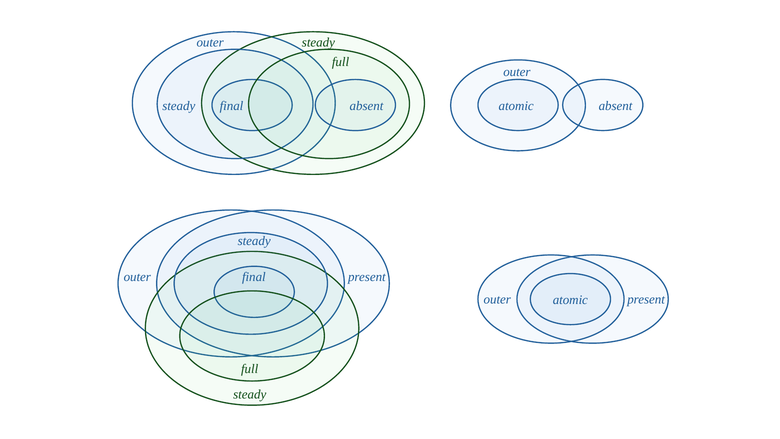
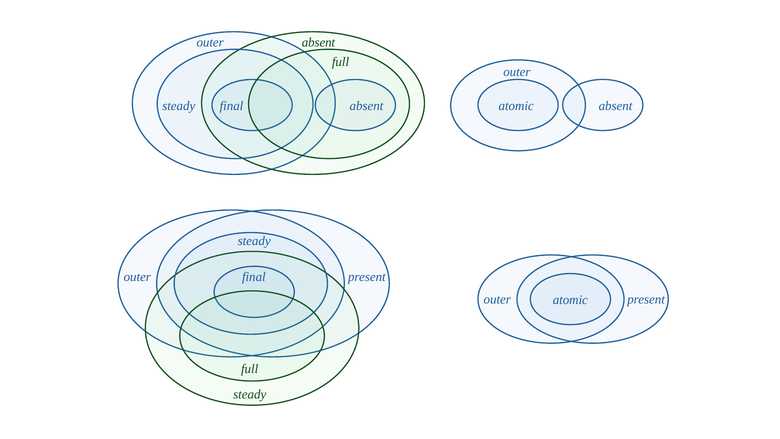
steady at (318, 42): steady -> absent
